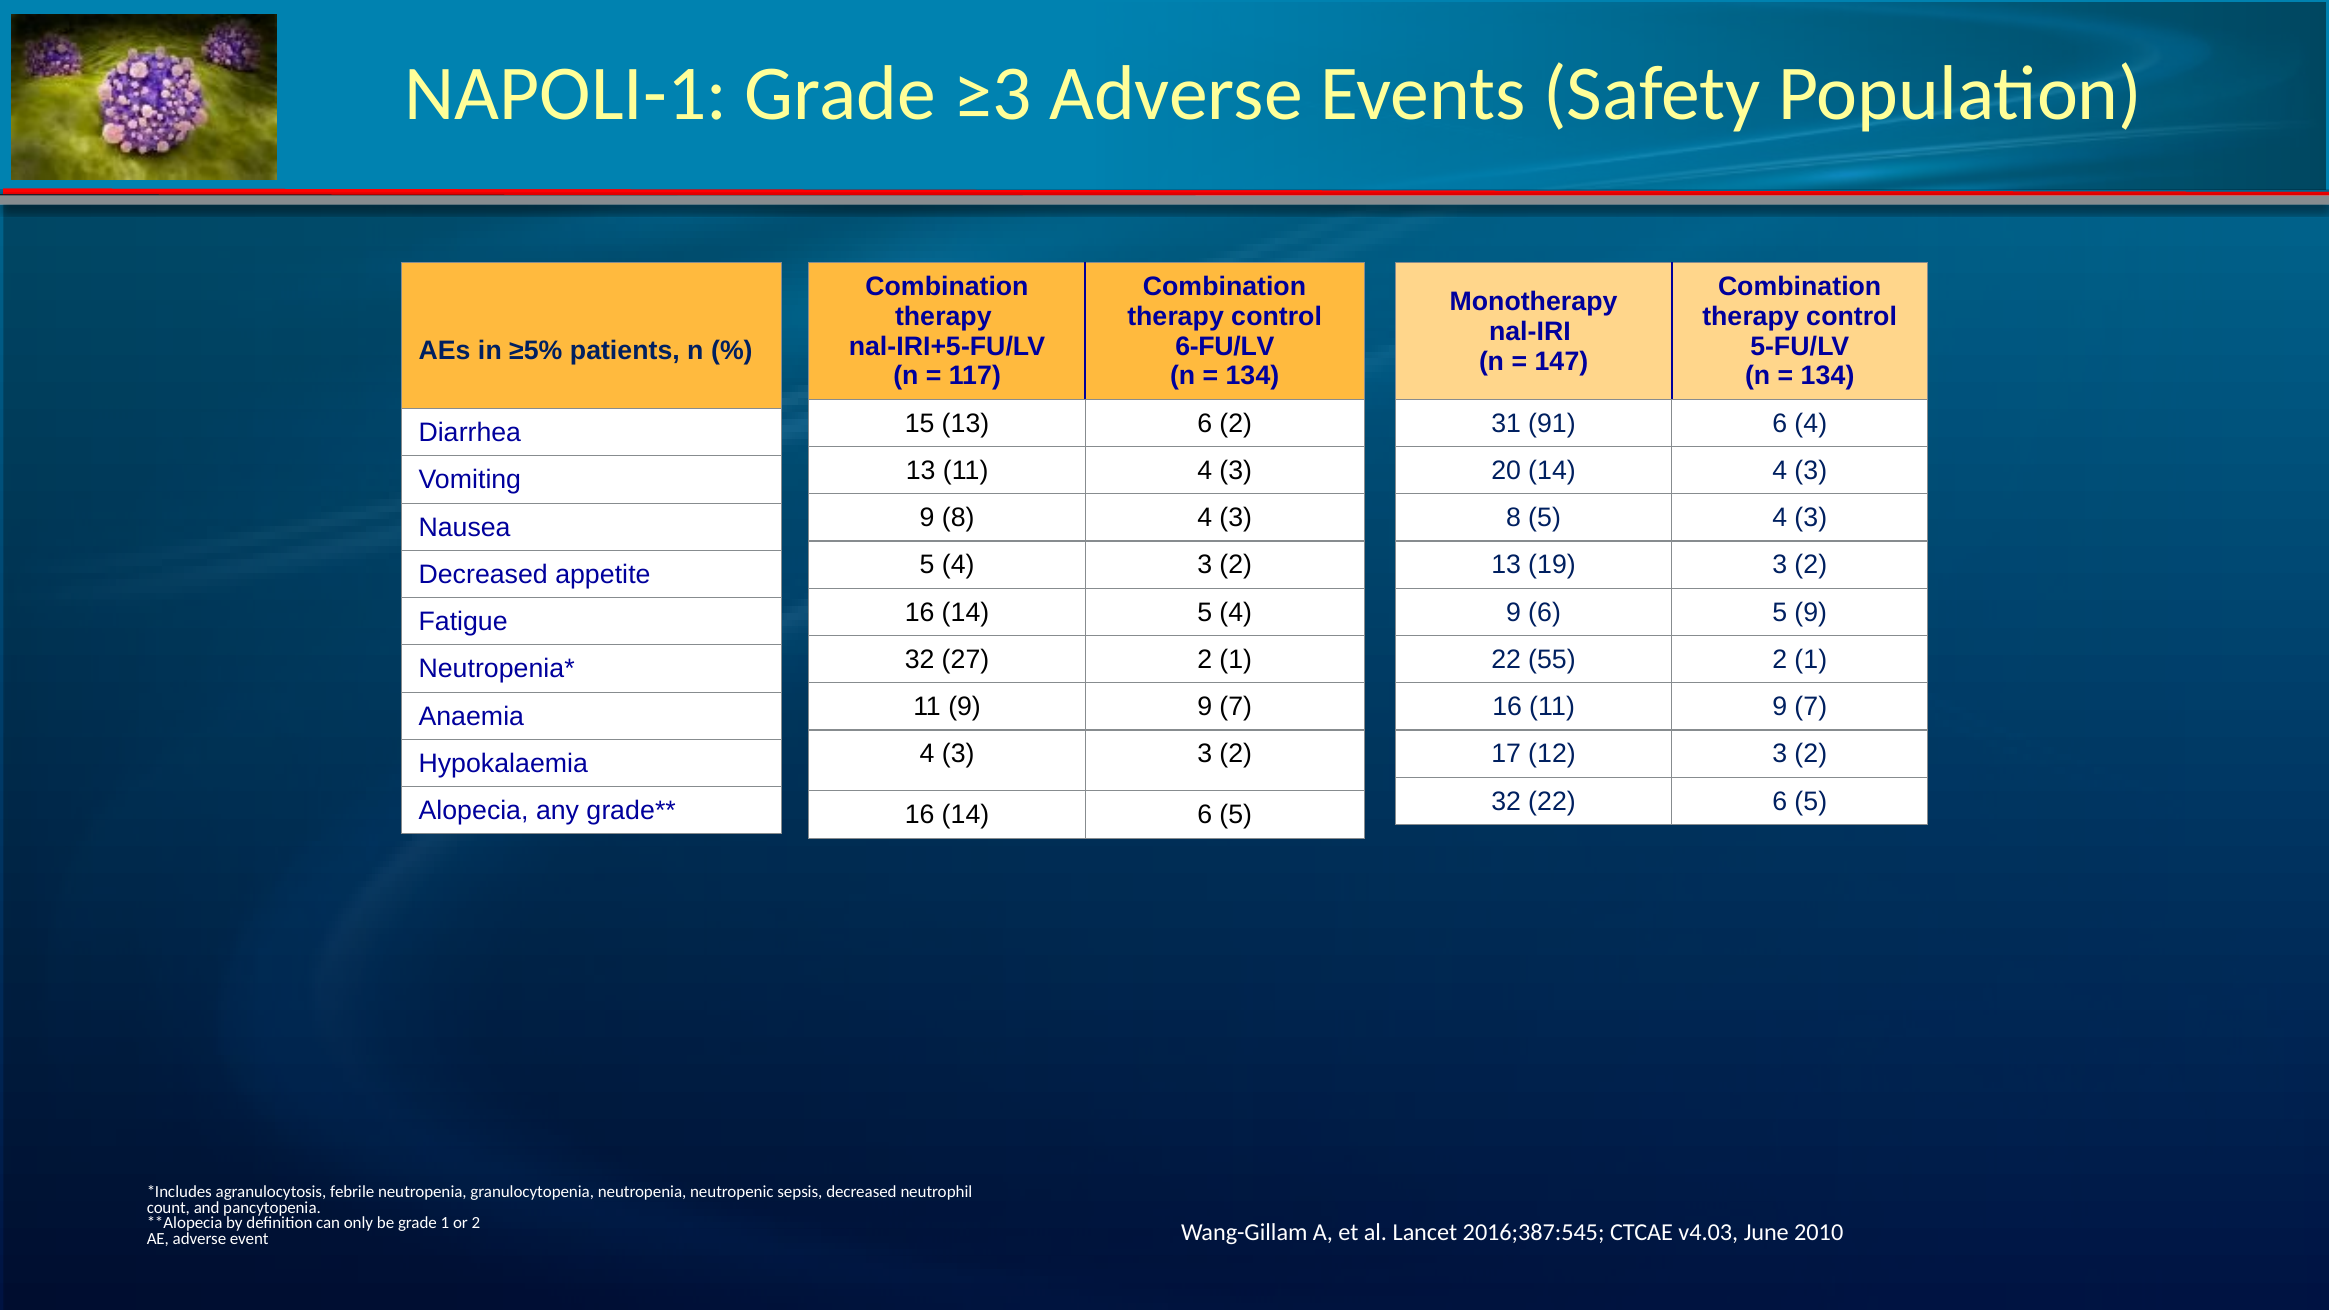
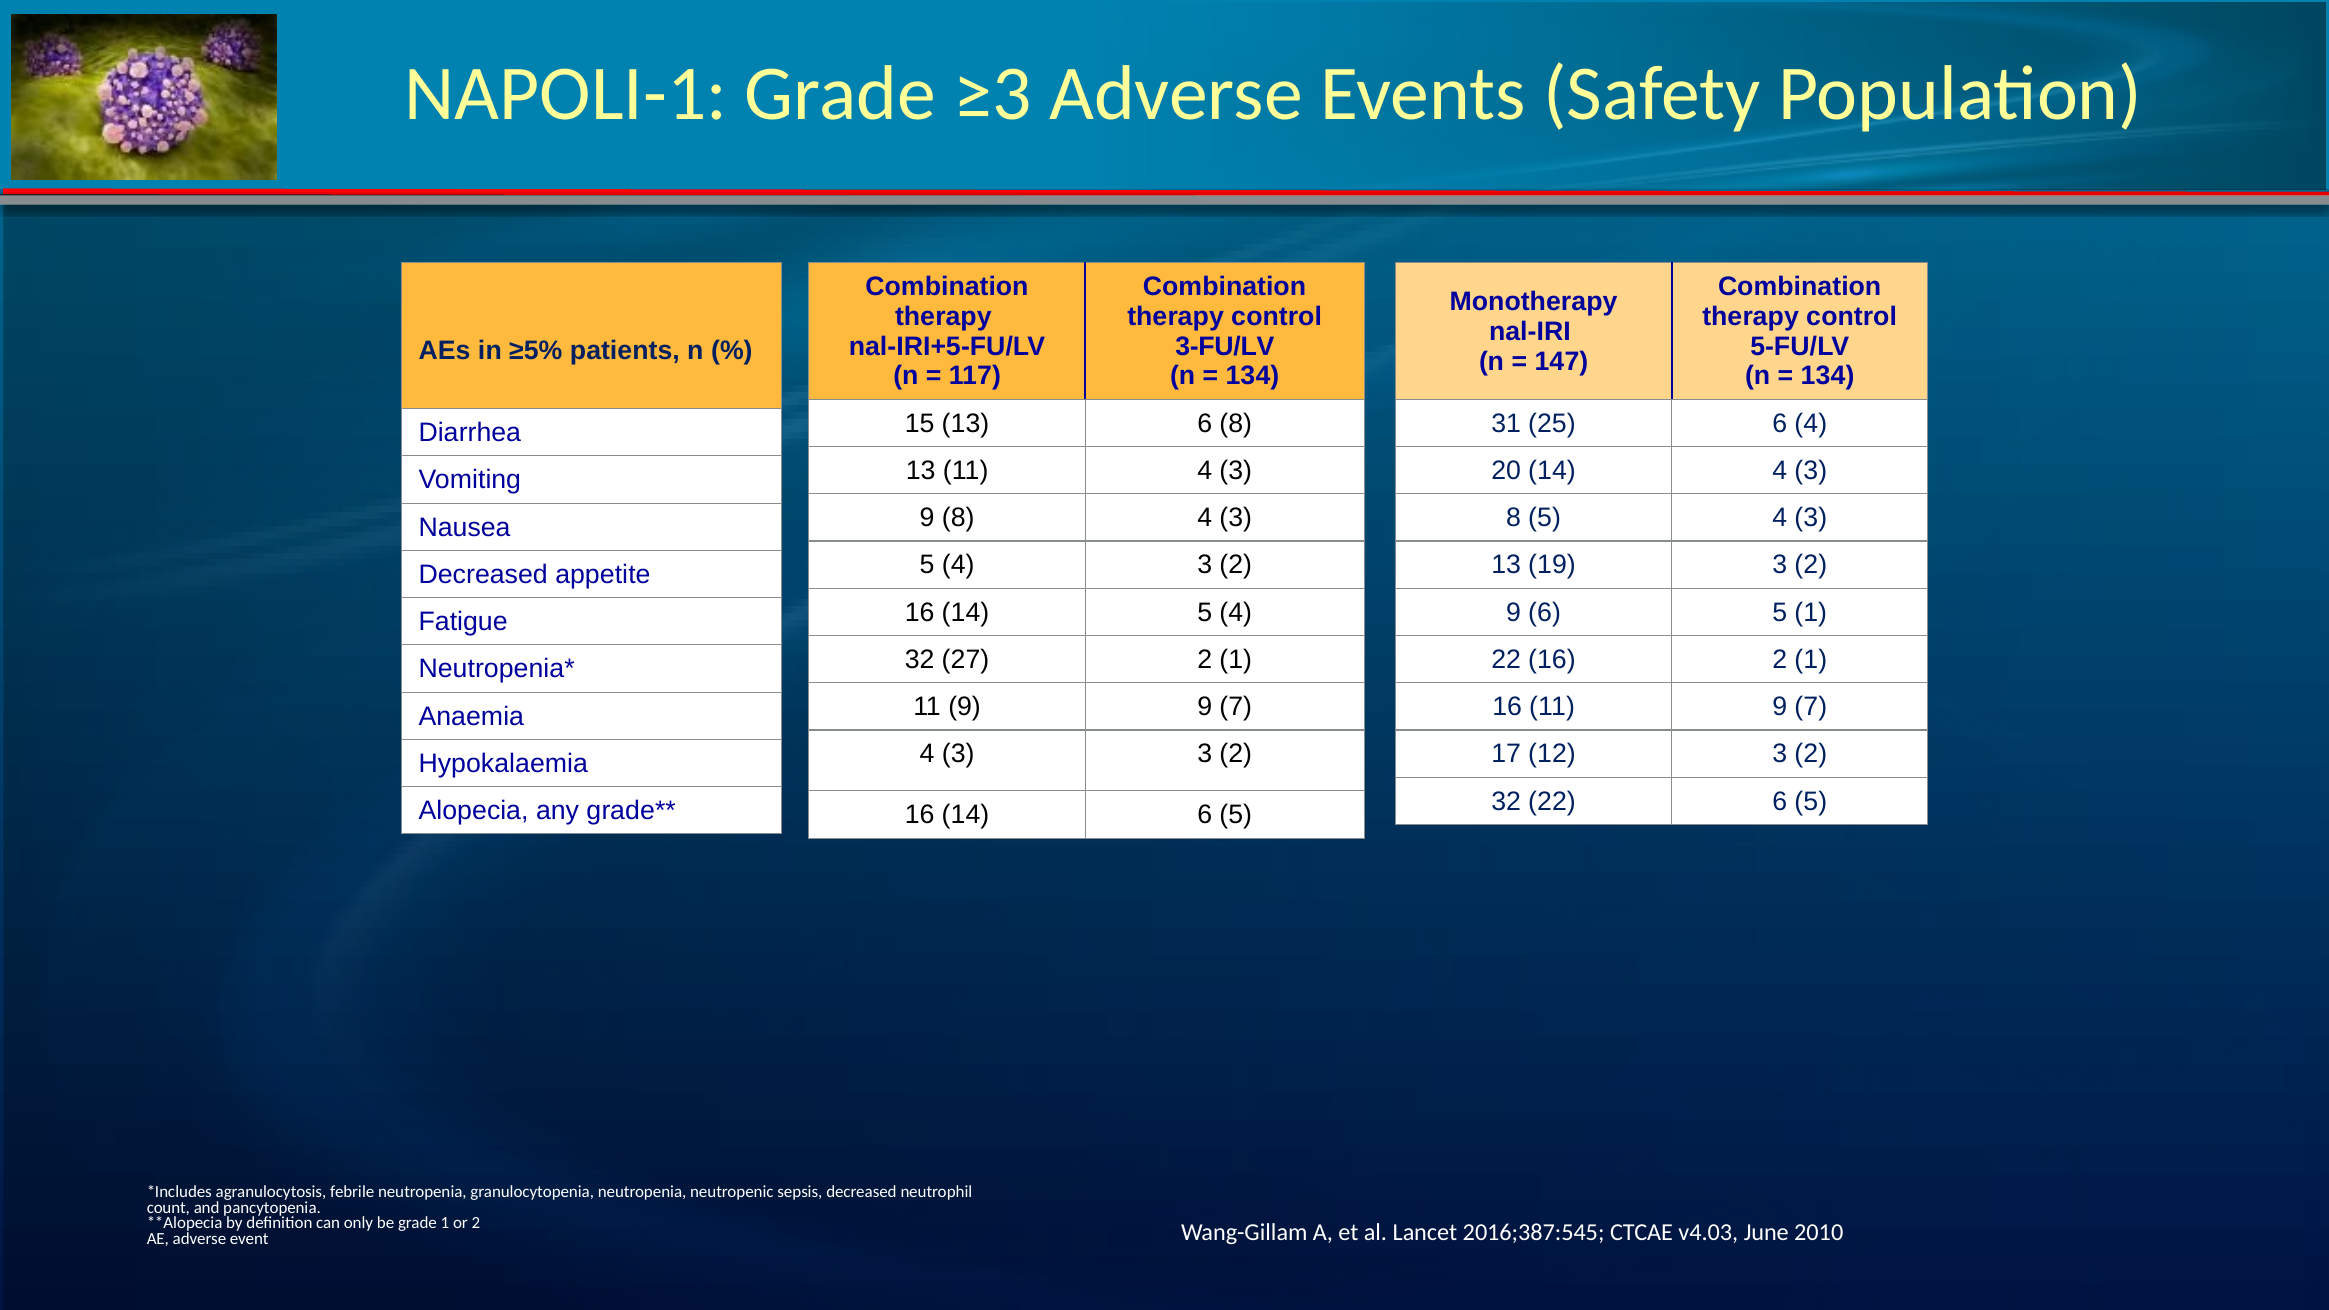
6-FU/LV: 6-FU/LV -> 3-FU/LV
6 2: 2 -> 8
91: 91 -> 25
5 9: 9 -> 1
22 55: 55 -> 16
